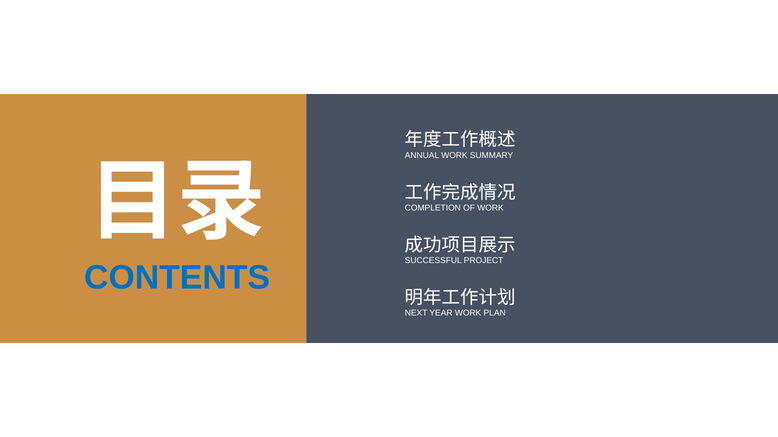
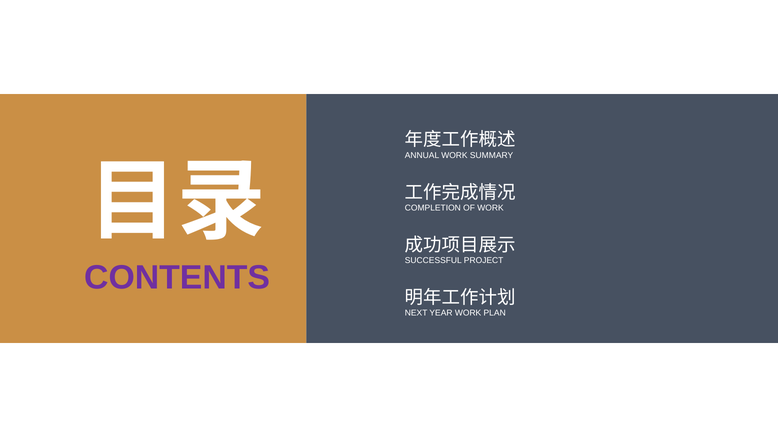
CONTENTS colour: blue -> purple
